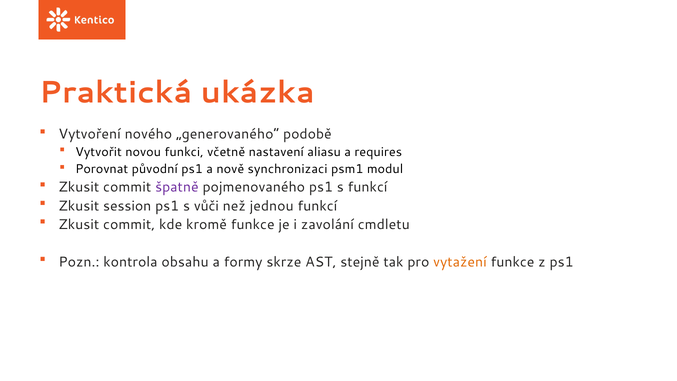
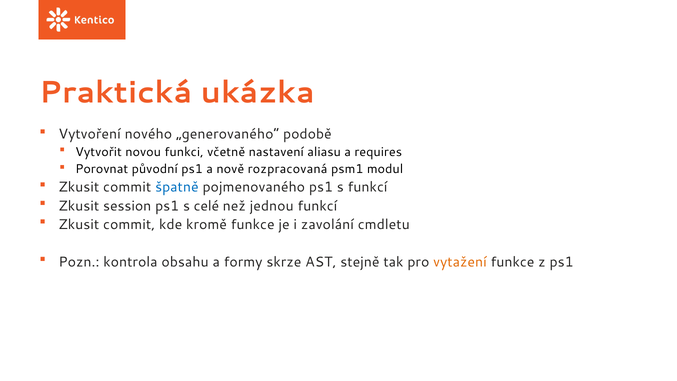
synchronizaci: synchronizaci -> rozpracovaná
špatně colour: purple -> blue
vůči: vůči -> celé
